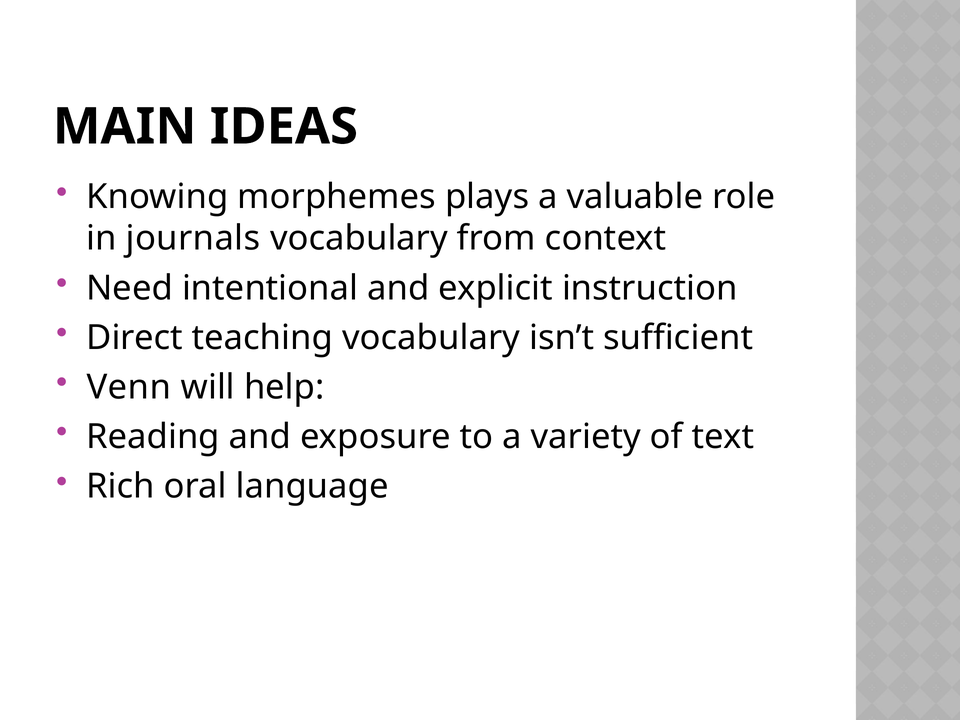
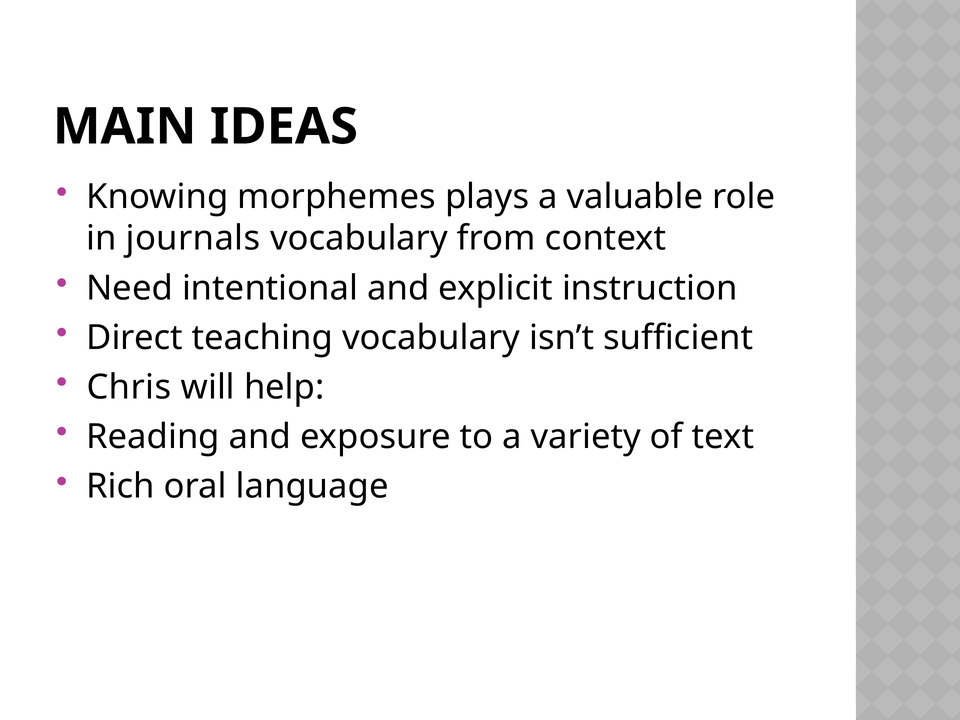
Venn: Venn -> Chris
